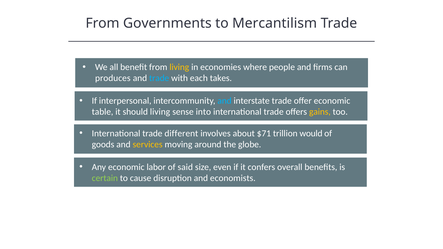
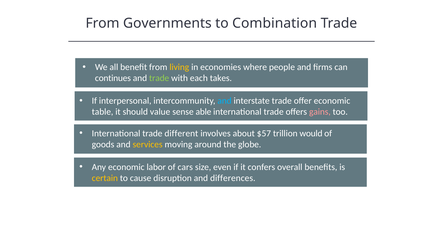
Mercantilism: Mercantilism -> Combination
produces: produces -> continues
trade at (159, 78) colour: light blue -> light green
should living: living -> value
into: into -> able
gains colour: yellow -> pink
$71: $71 -> $57
said: said -> cars
certain colour: light green -> yellow
economists: economists -> differences
